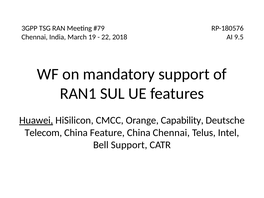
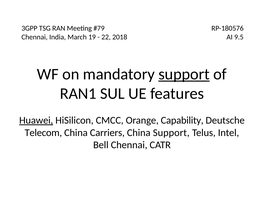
support at (184, 74) underline: none -> present
Feature: Feature -> Carriers
China Chennai: Chennai -> Support
Bell Support: Support -> Chennai
